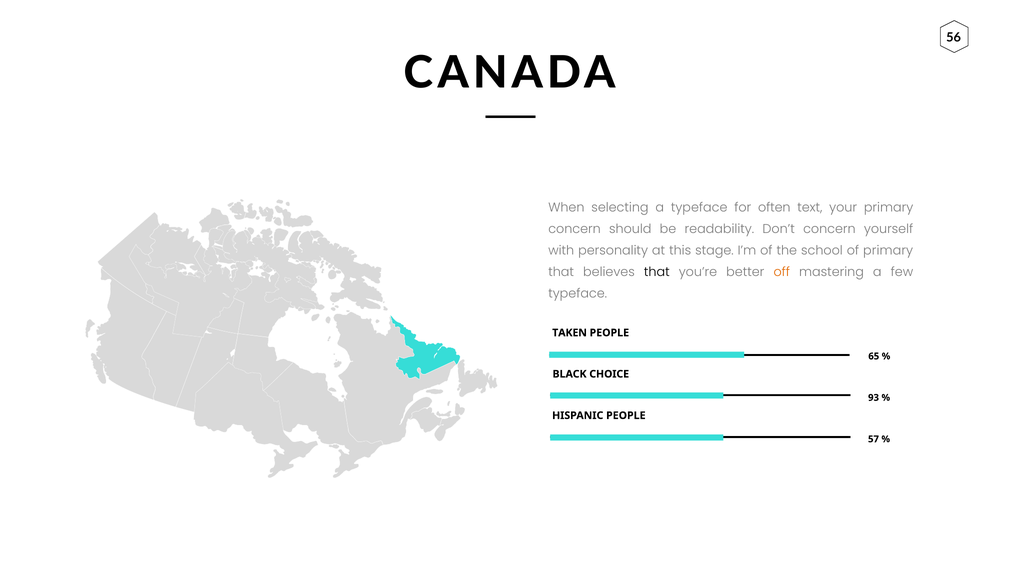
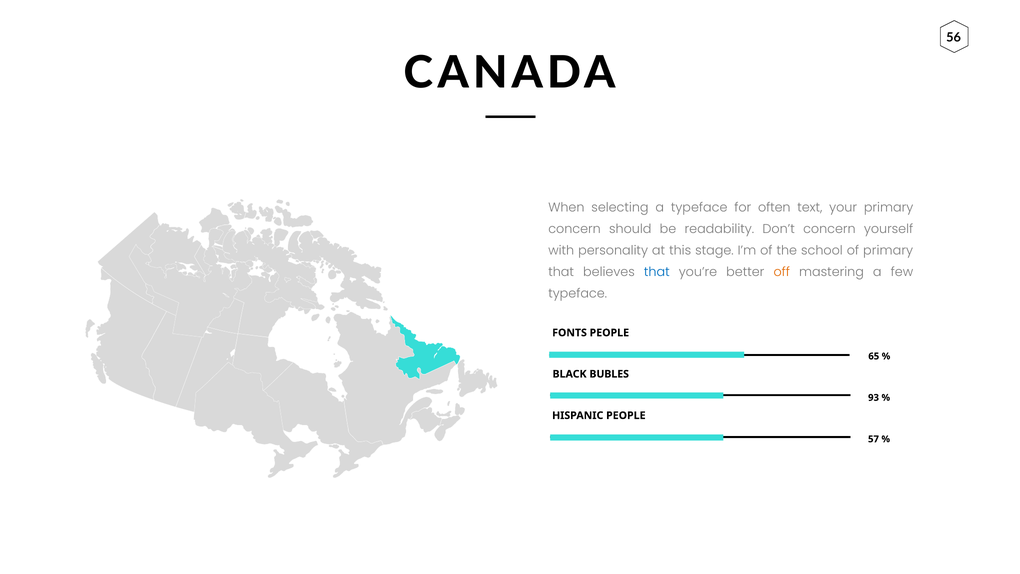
that at (657, 272) colour: black -> blue
TAKEN: TAKEN -> FONTS
CHOICE: CHOICE -> BUBLES
